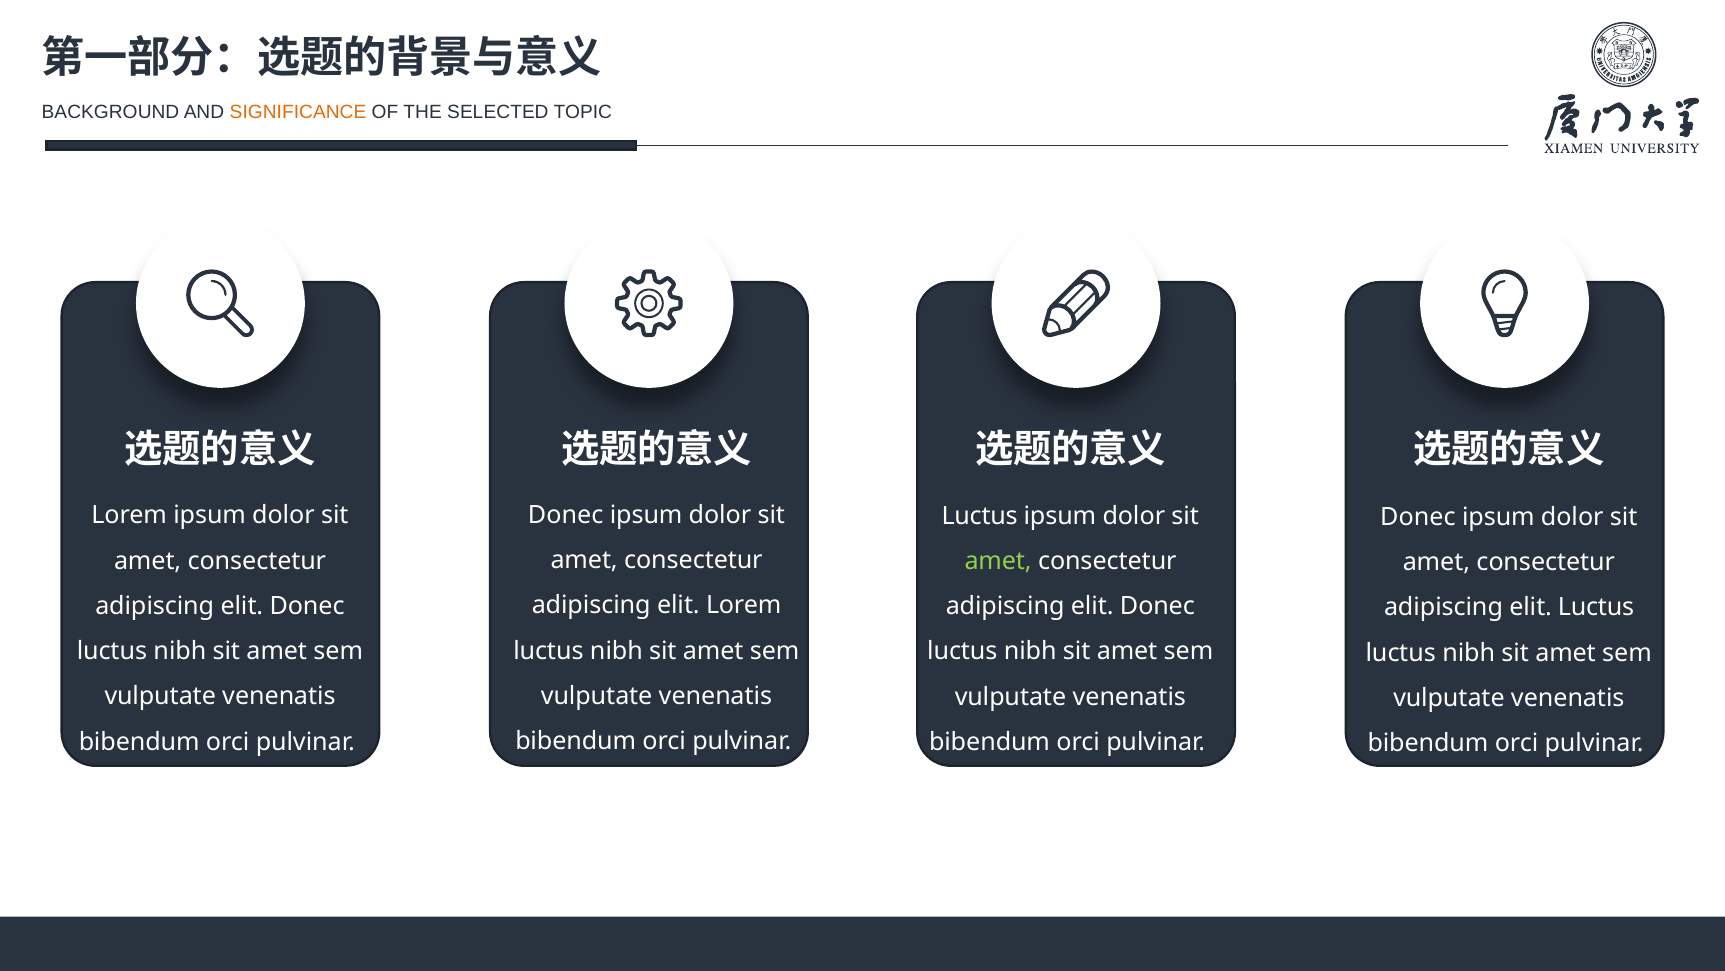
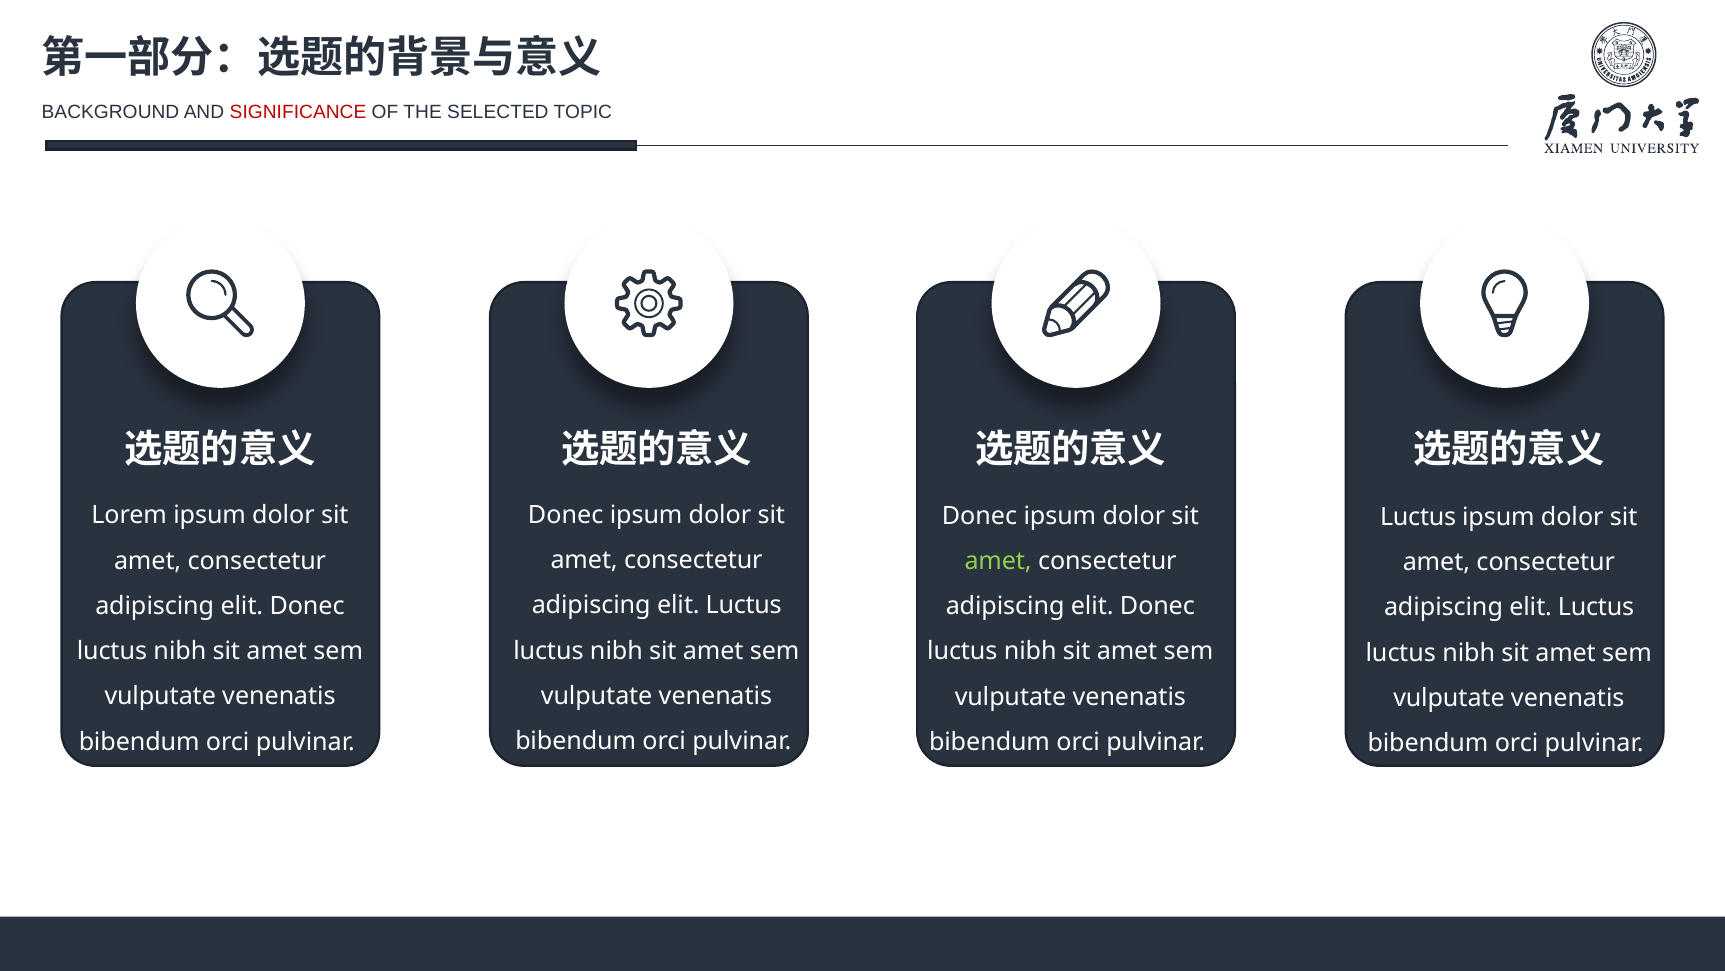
SIGNIFICANCE colour: orange -> red
Luctus at (980, 515): Luctus -> Donec
Donec at (1418, 517): Donec -> Luctus
Lorem at (744, 605): Lorem -> Luctus
